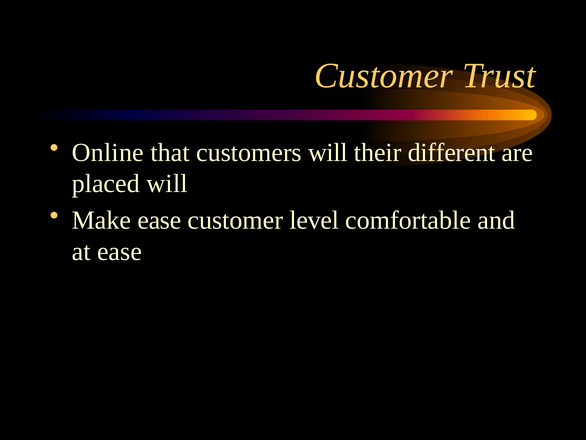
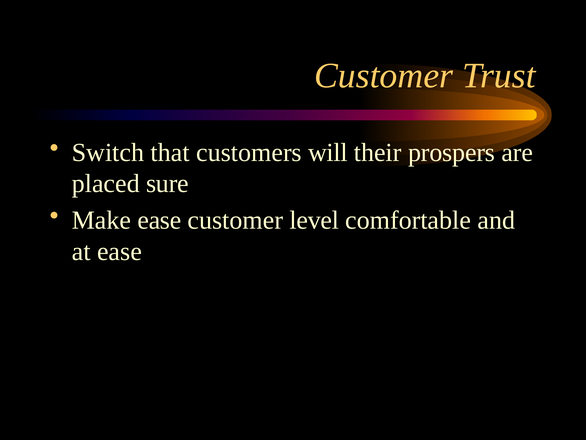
Online: Online -> Switch
different: different -> prospers
placed will: will -> sure
